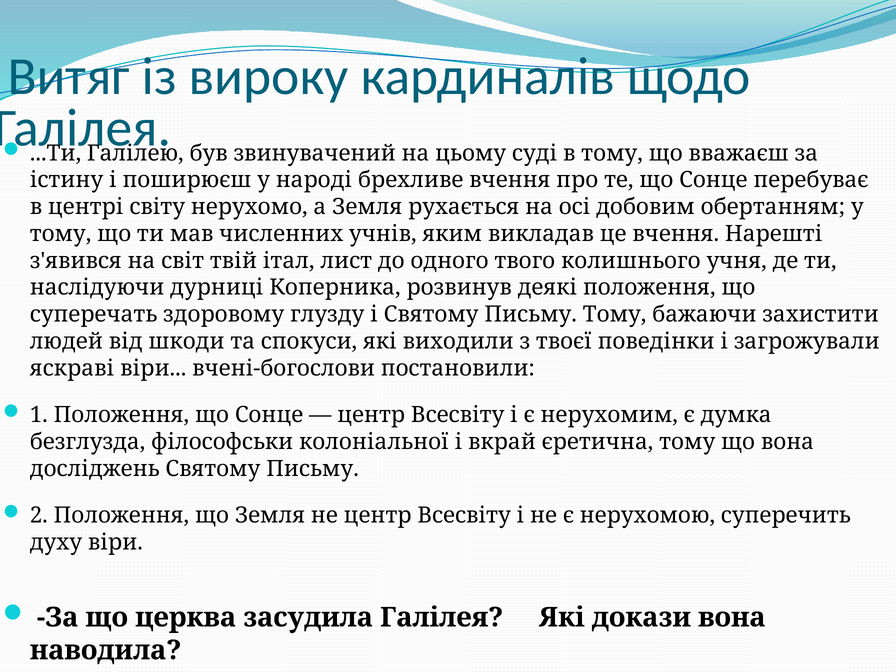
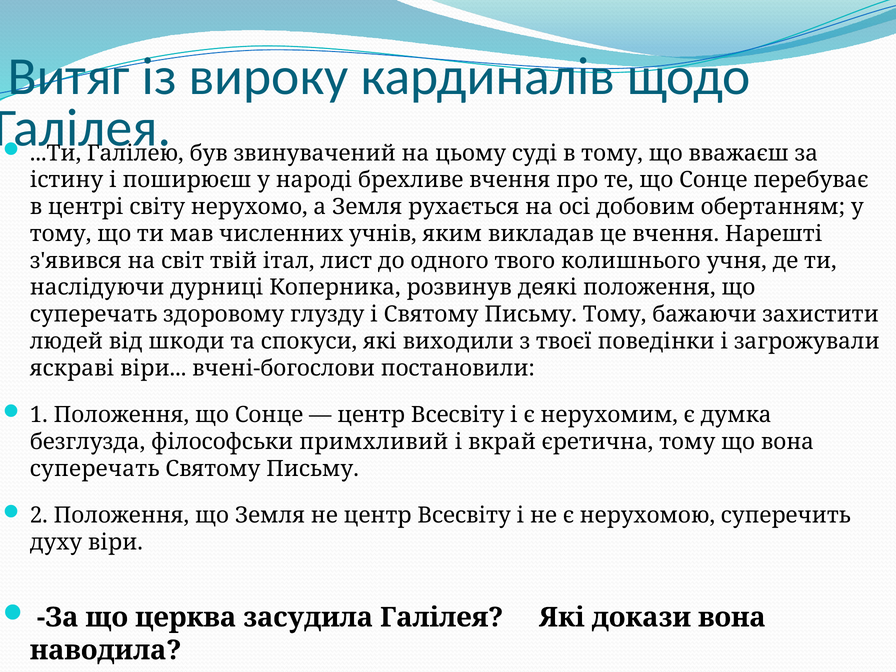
колоніальної: колоніальної -> примхливий
досліджень at (95, 469): досліджень -> суперечать
